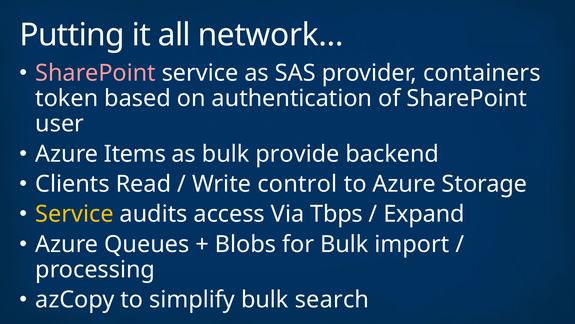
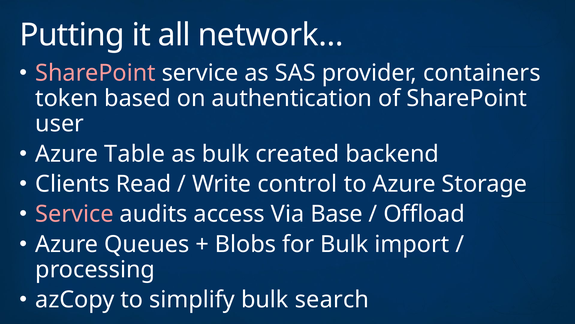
Items: Items -> Table
provide: provide -> created
Service at (74, 214) colour: yellow -> pink
Tbps: Tbps -> Base
Expand: Expand -> Offload
